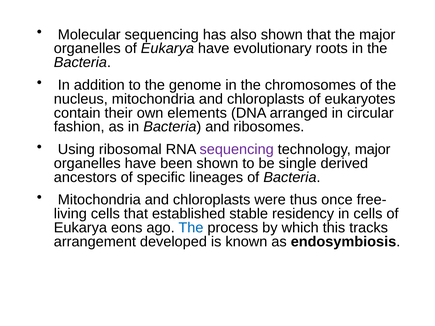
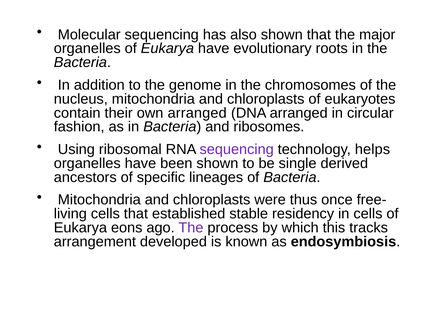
own elements: elements -> arranged
technology major: major -> helps
The at (191, 228) colour: blue -> purple
